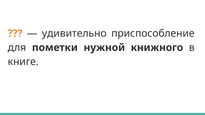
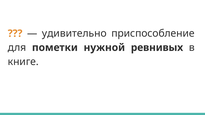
книжного: книжного -> ревнивых
